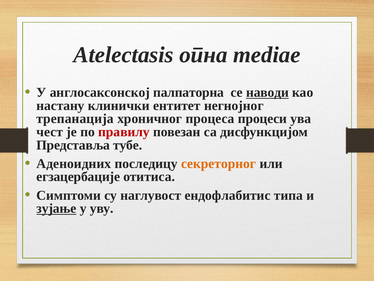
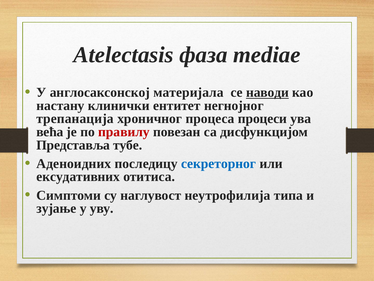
опна: опна -> фаза
палпаторна: палпаторна -> материјала
чест: чест -> већа
секреторног colour: orange -> blue
егзацербације: егзацербације -> ексудативних
ендофлабитис: ендофлабитис -> неутрофилија
зујање underline: present -> none
